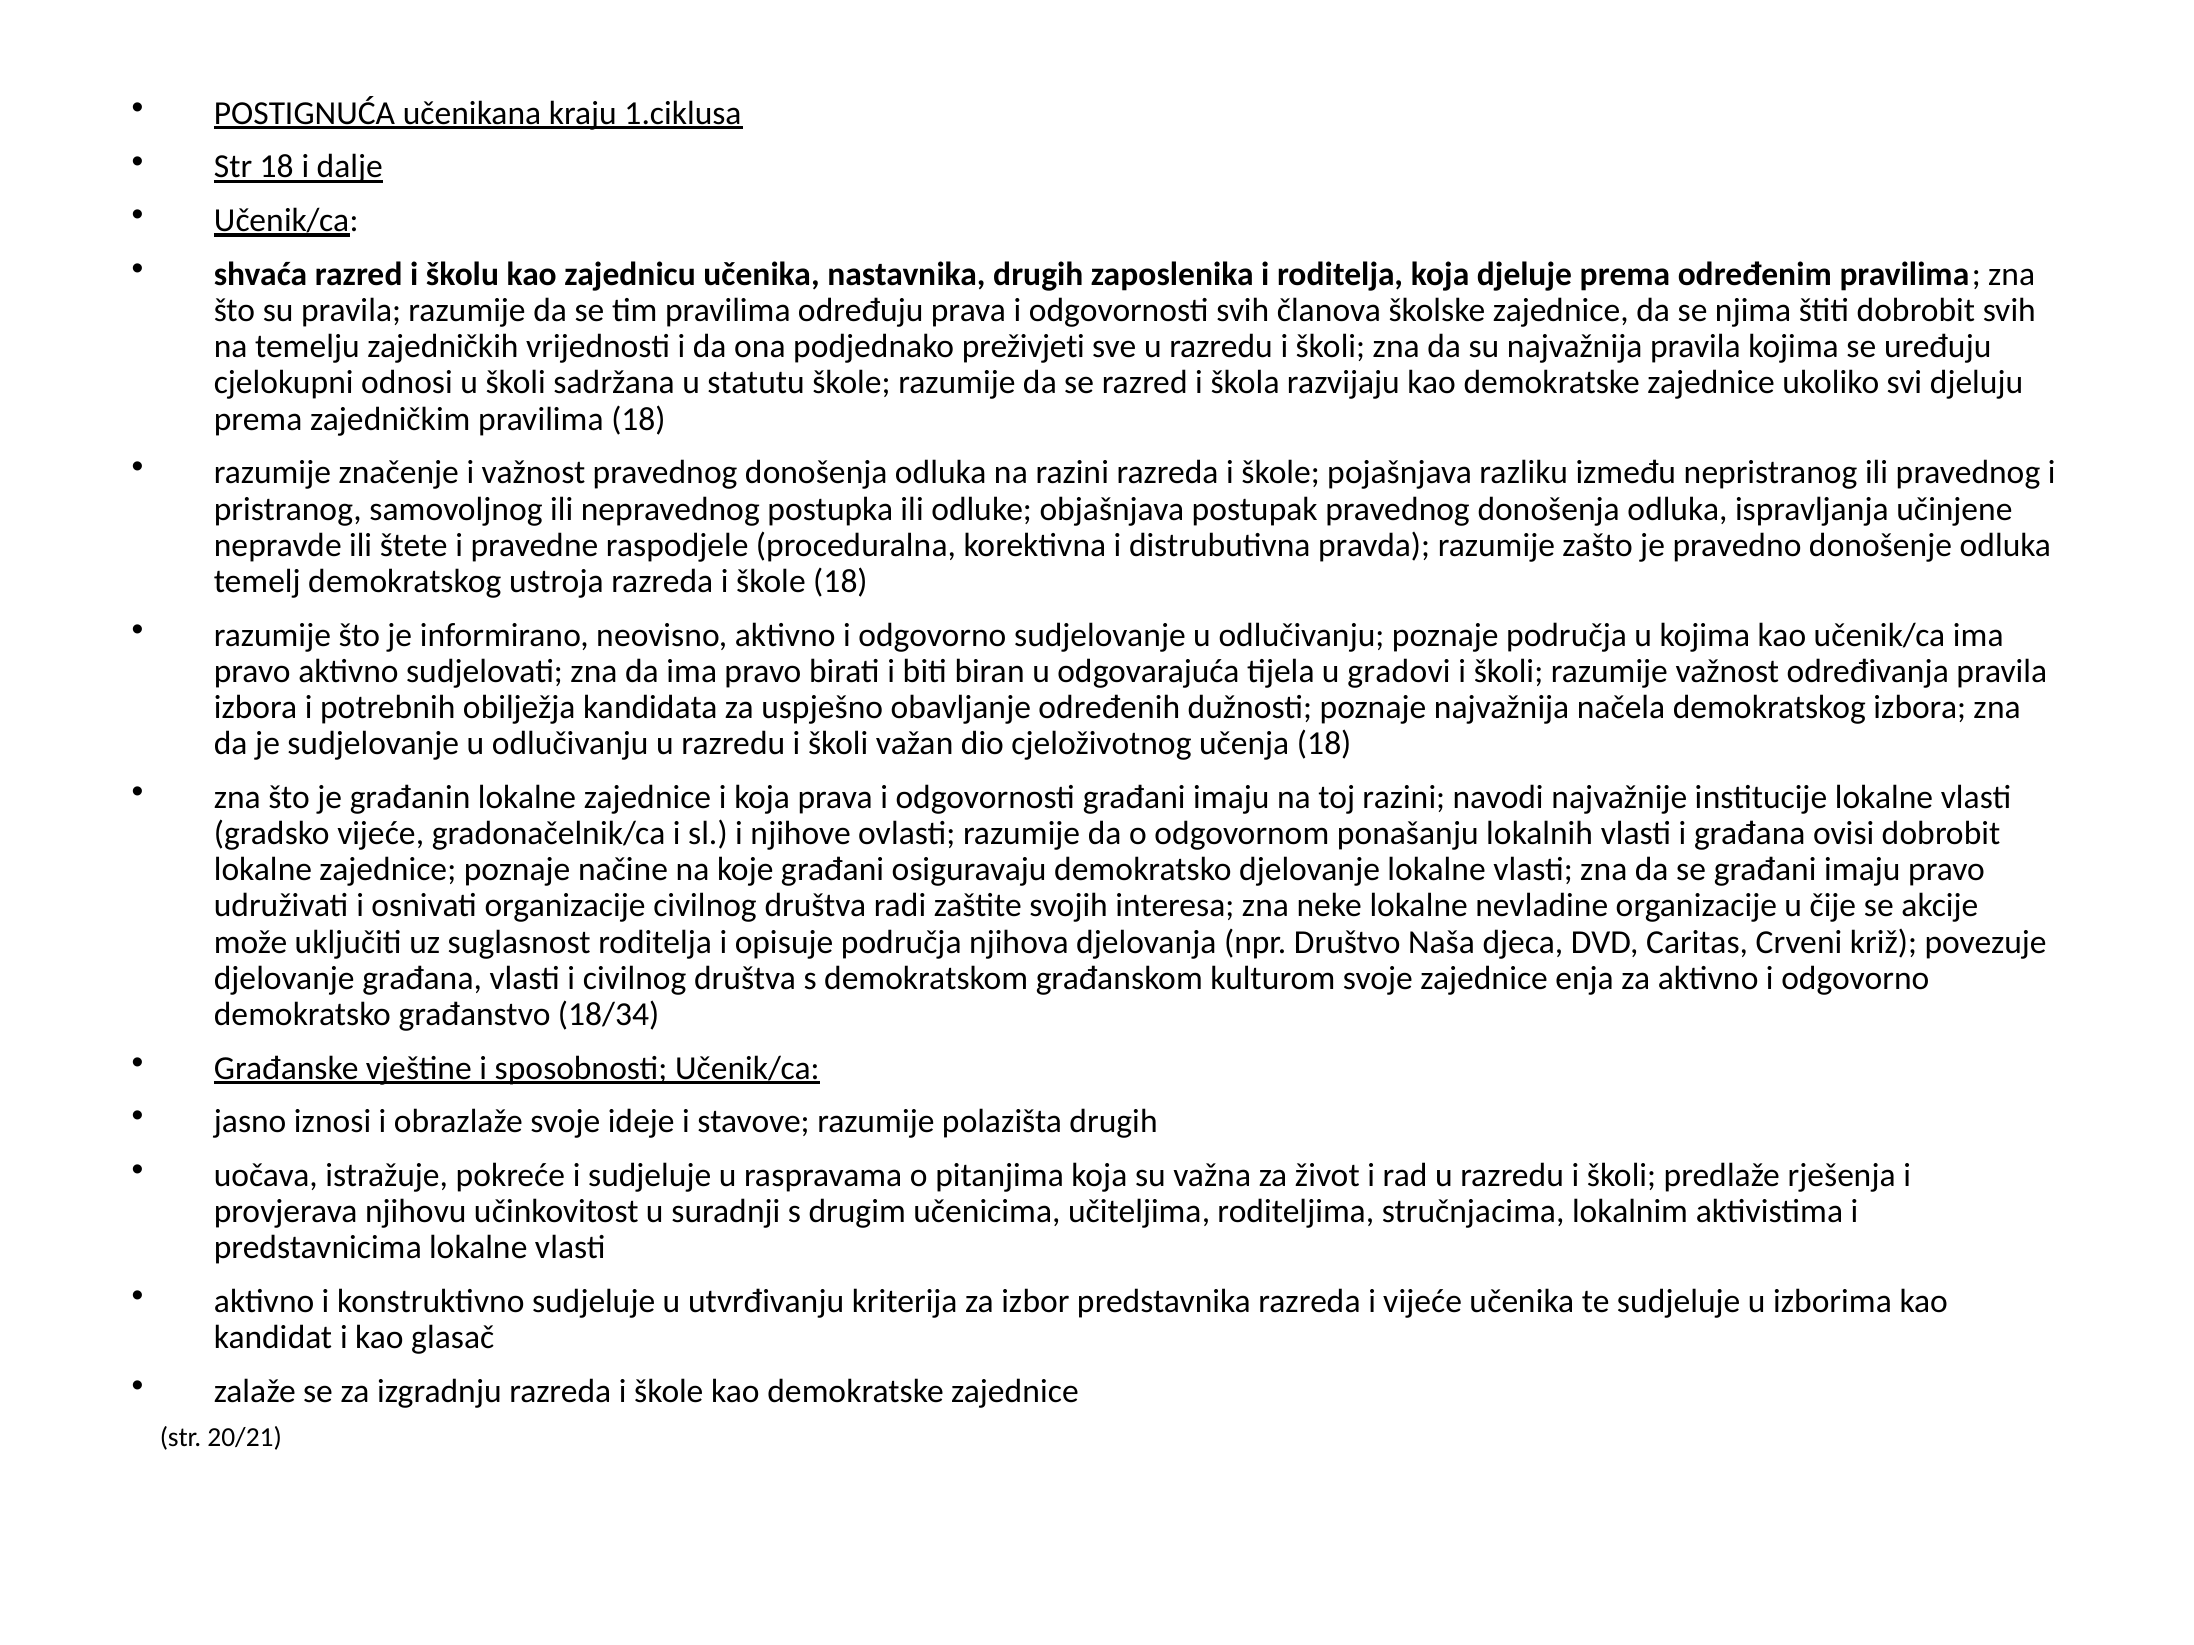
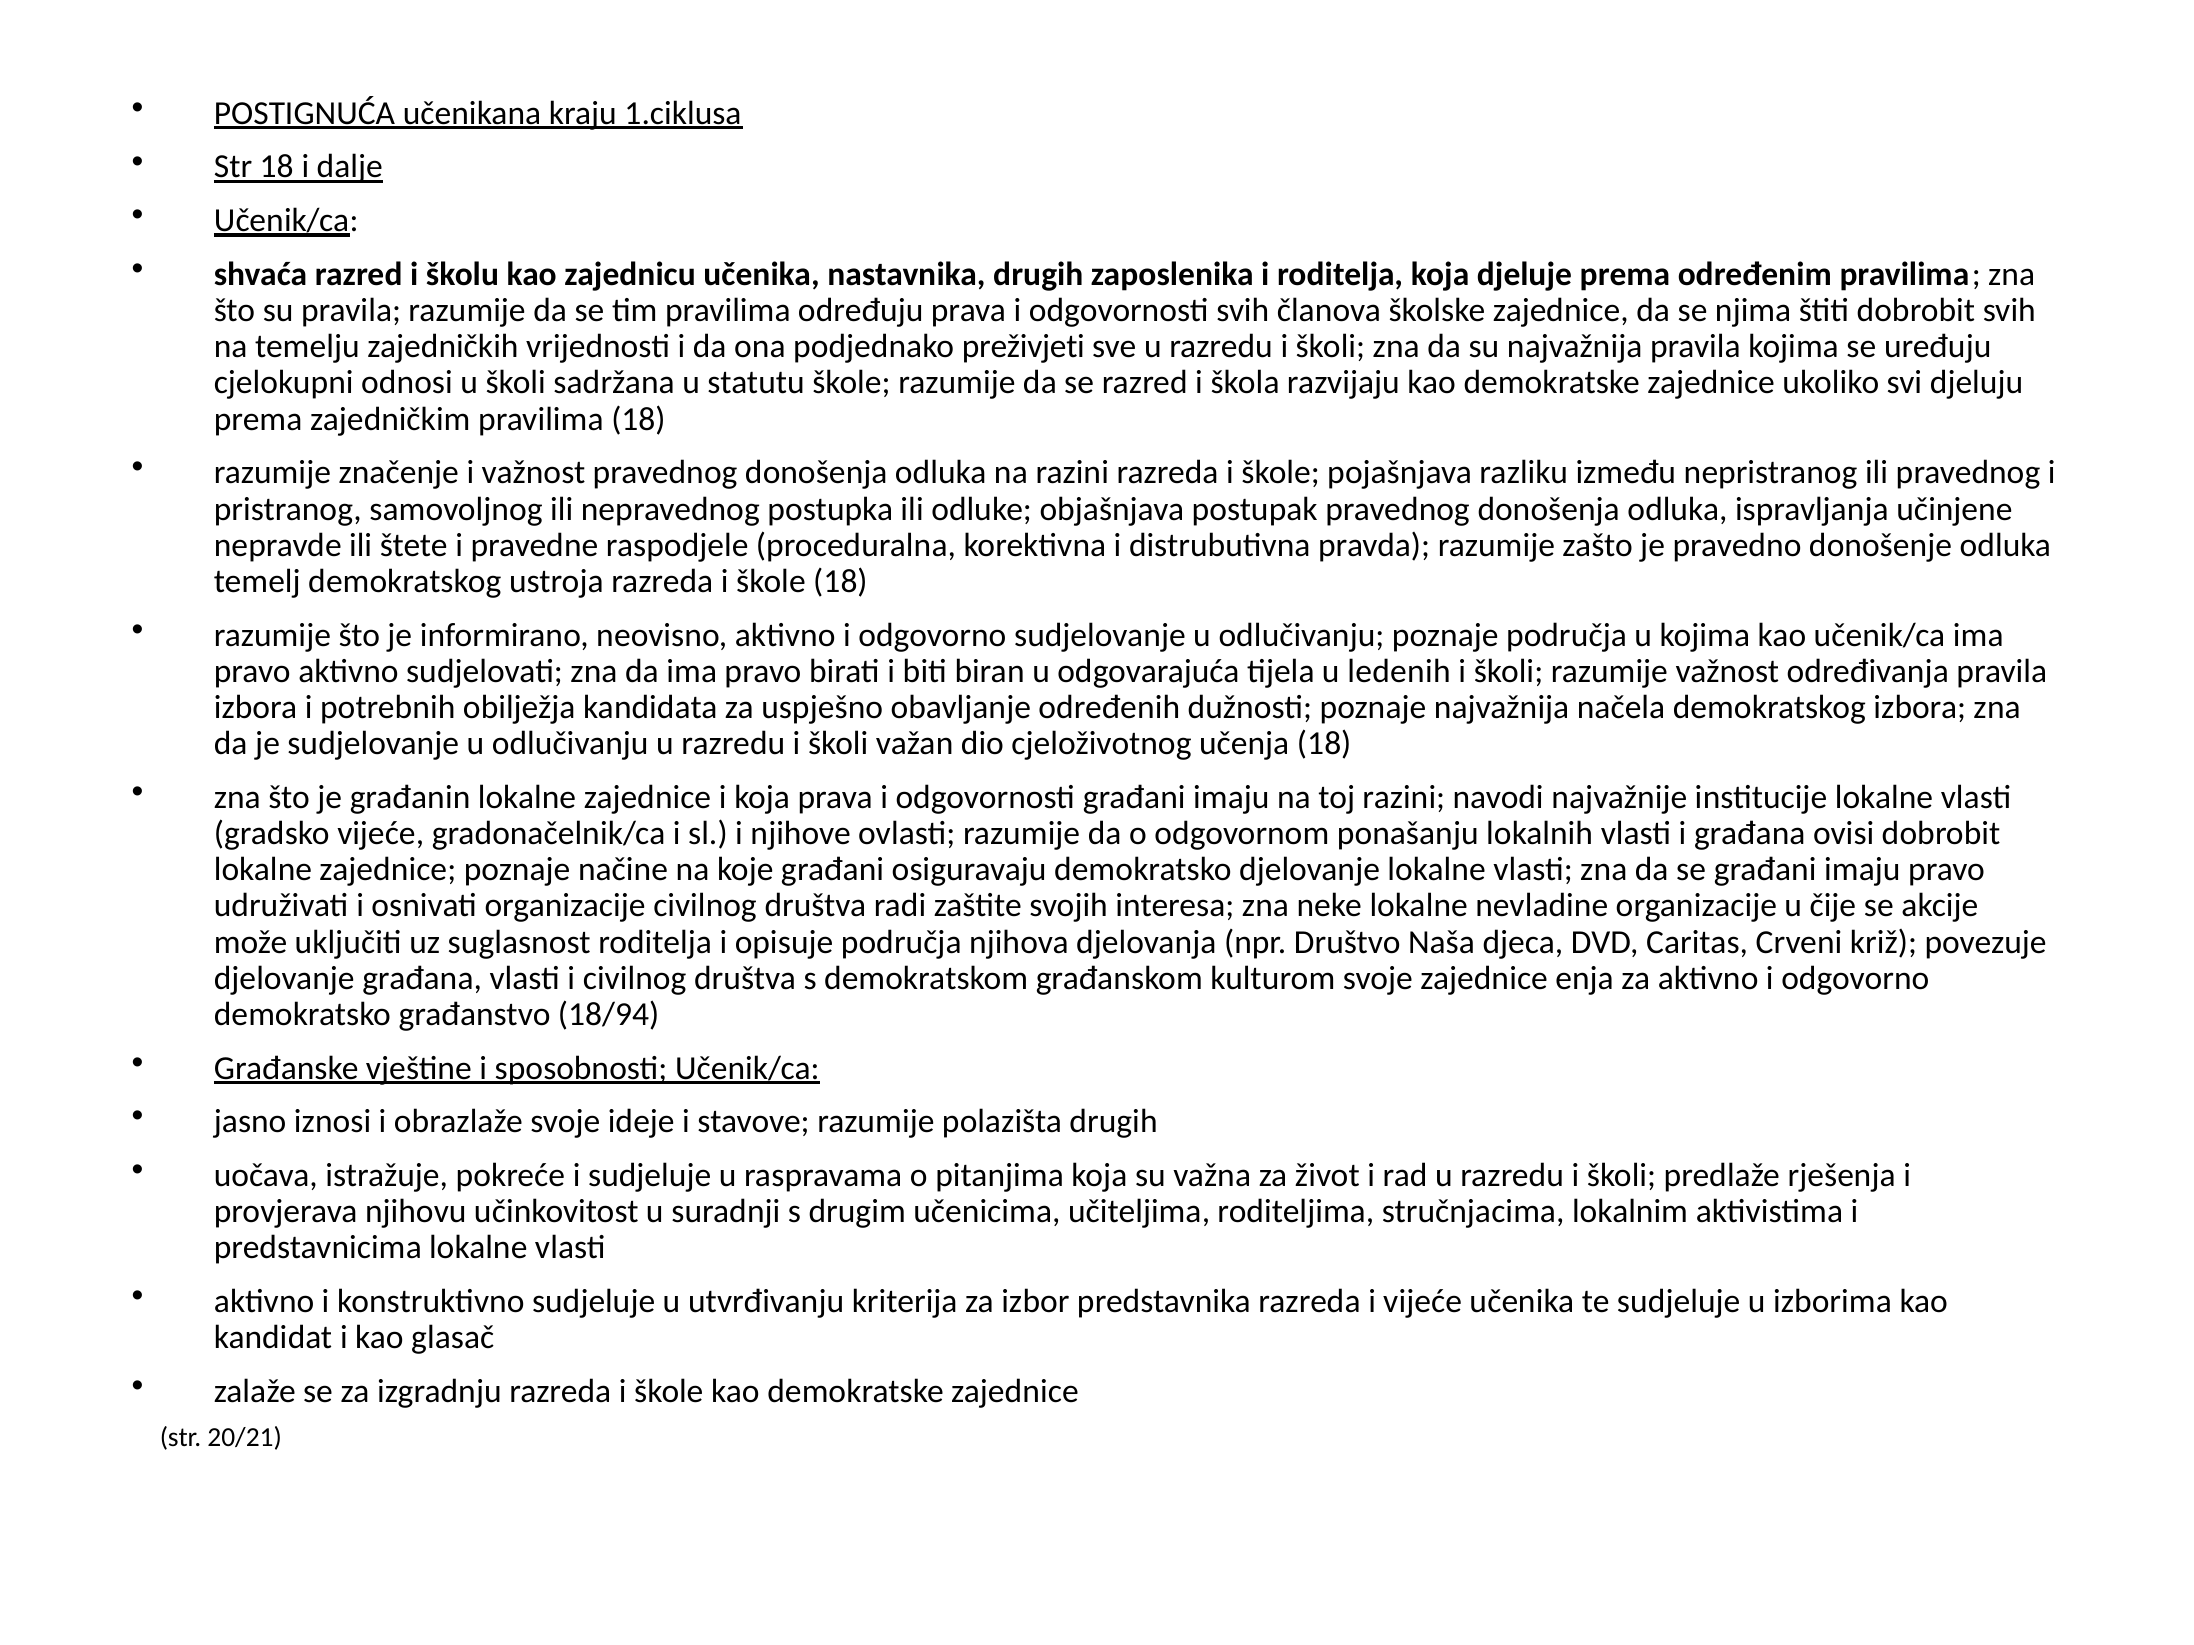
gradovi: gradovi -> ledenih
18/34: 18/34 -> 18/94
